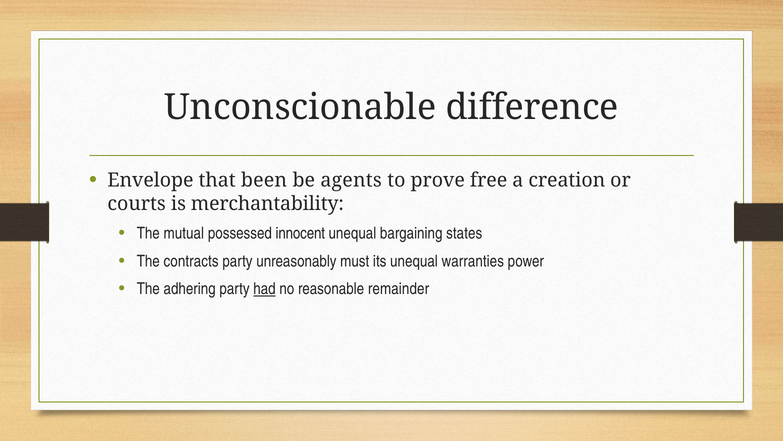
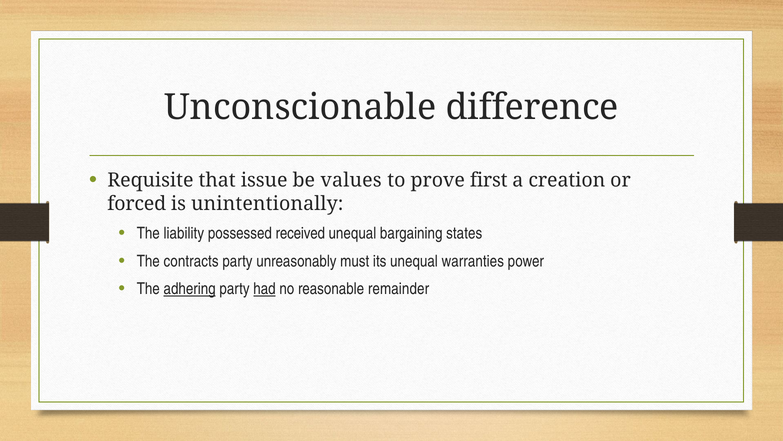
Envelope: Envelope -> Requisite
been: been -> issue
agents: agents -> values
free: free -> first
courts: courts -> forced
merchantability: merchantability -> unintentionally
mutual: mutual -> liability
innocent: innocent -> received
adhering underline: none -> present
